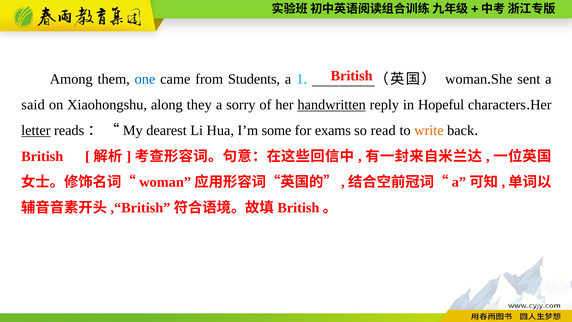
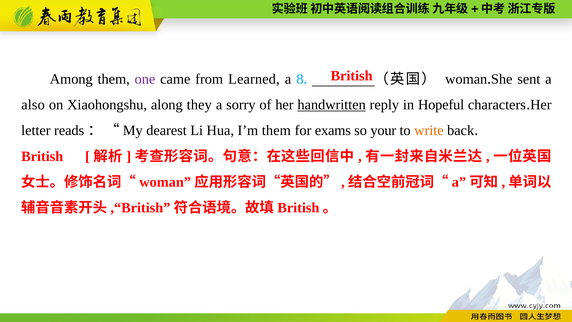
one colour: blue -> purple
Students: Students -> Learned
1: 1 -> 8
said: said -> also
letter underline: present -> none
I’m some: some -> them
read: read -> your
